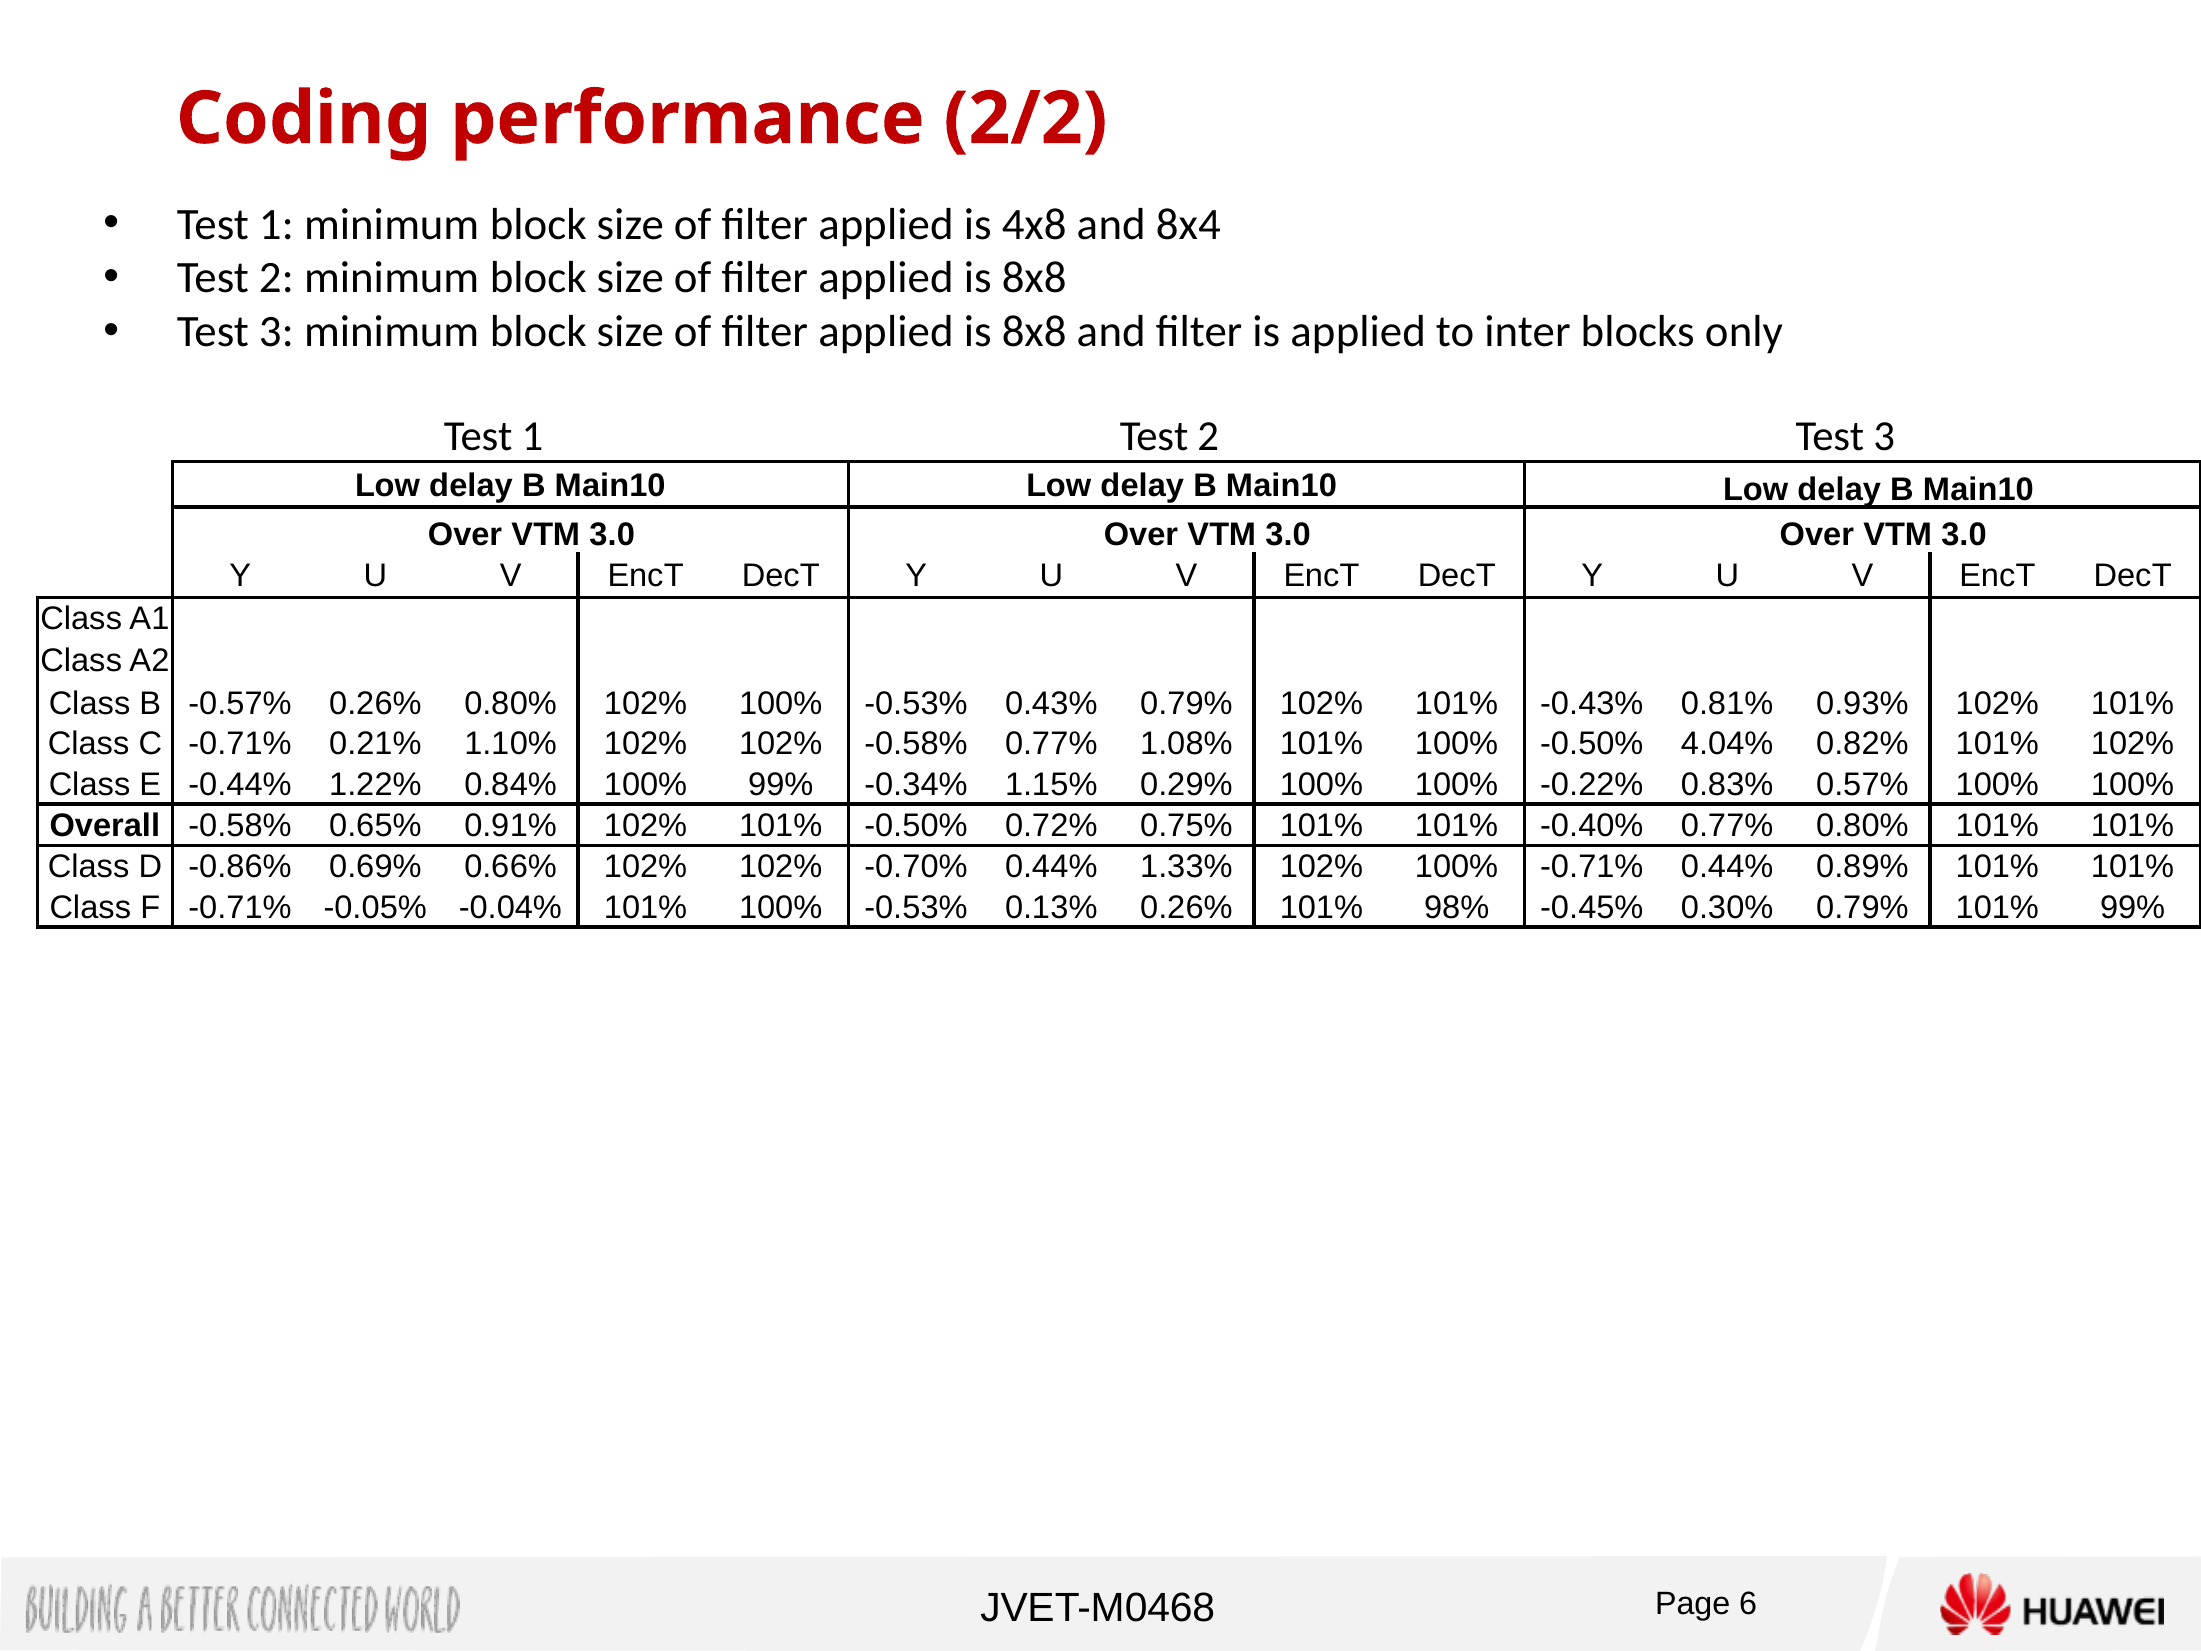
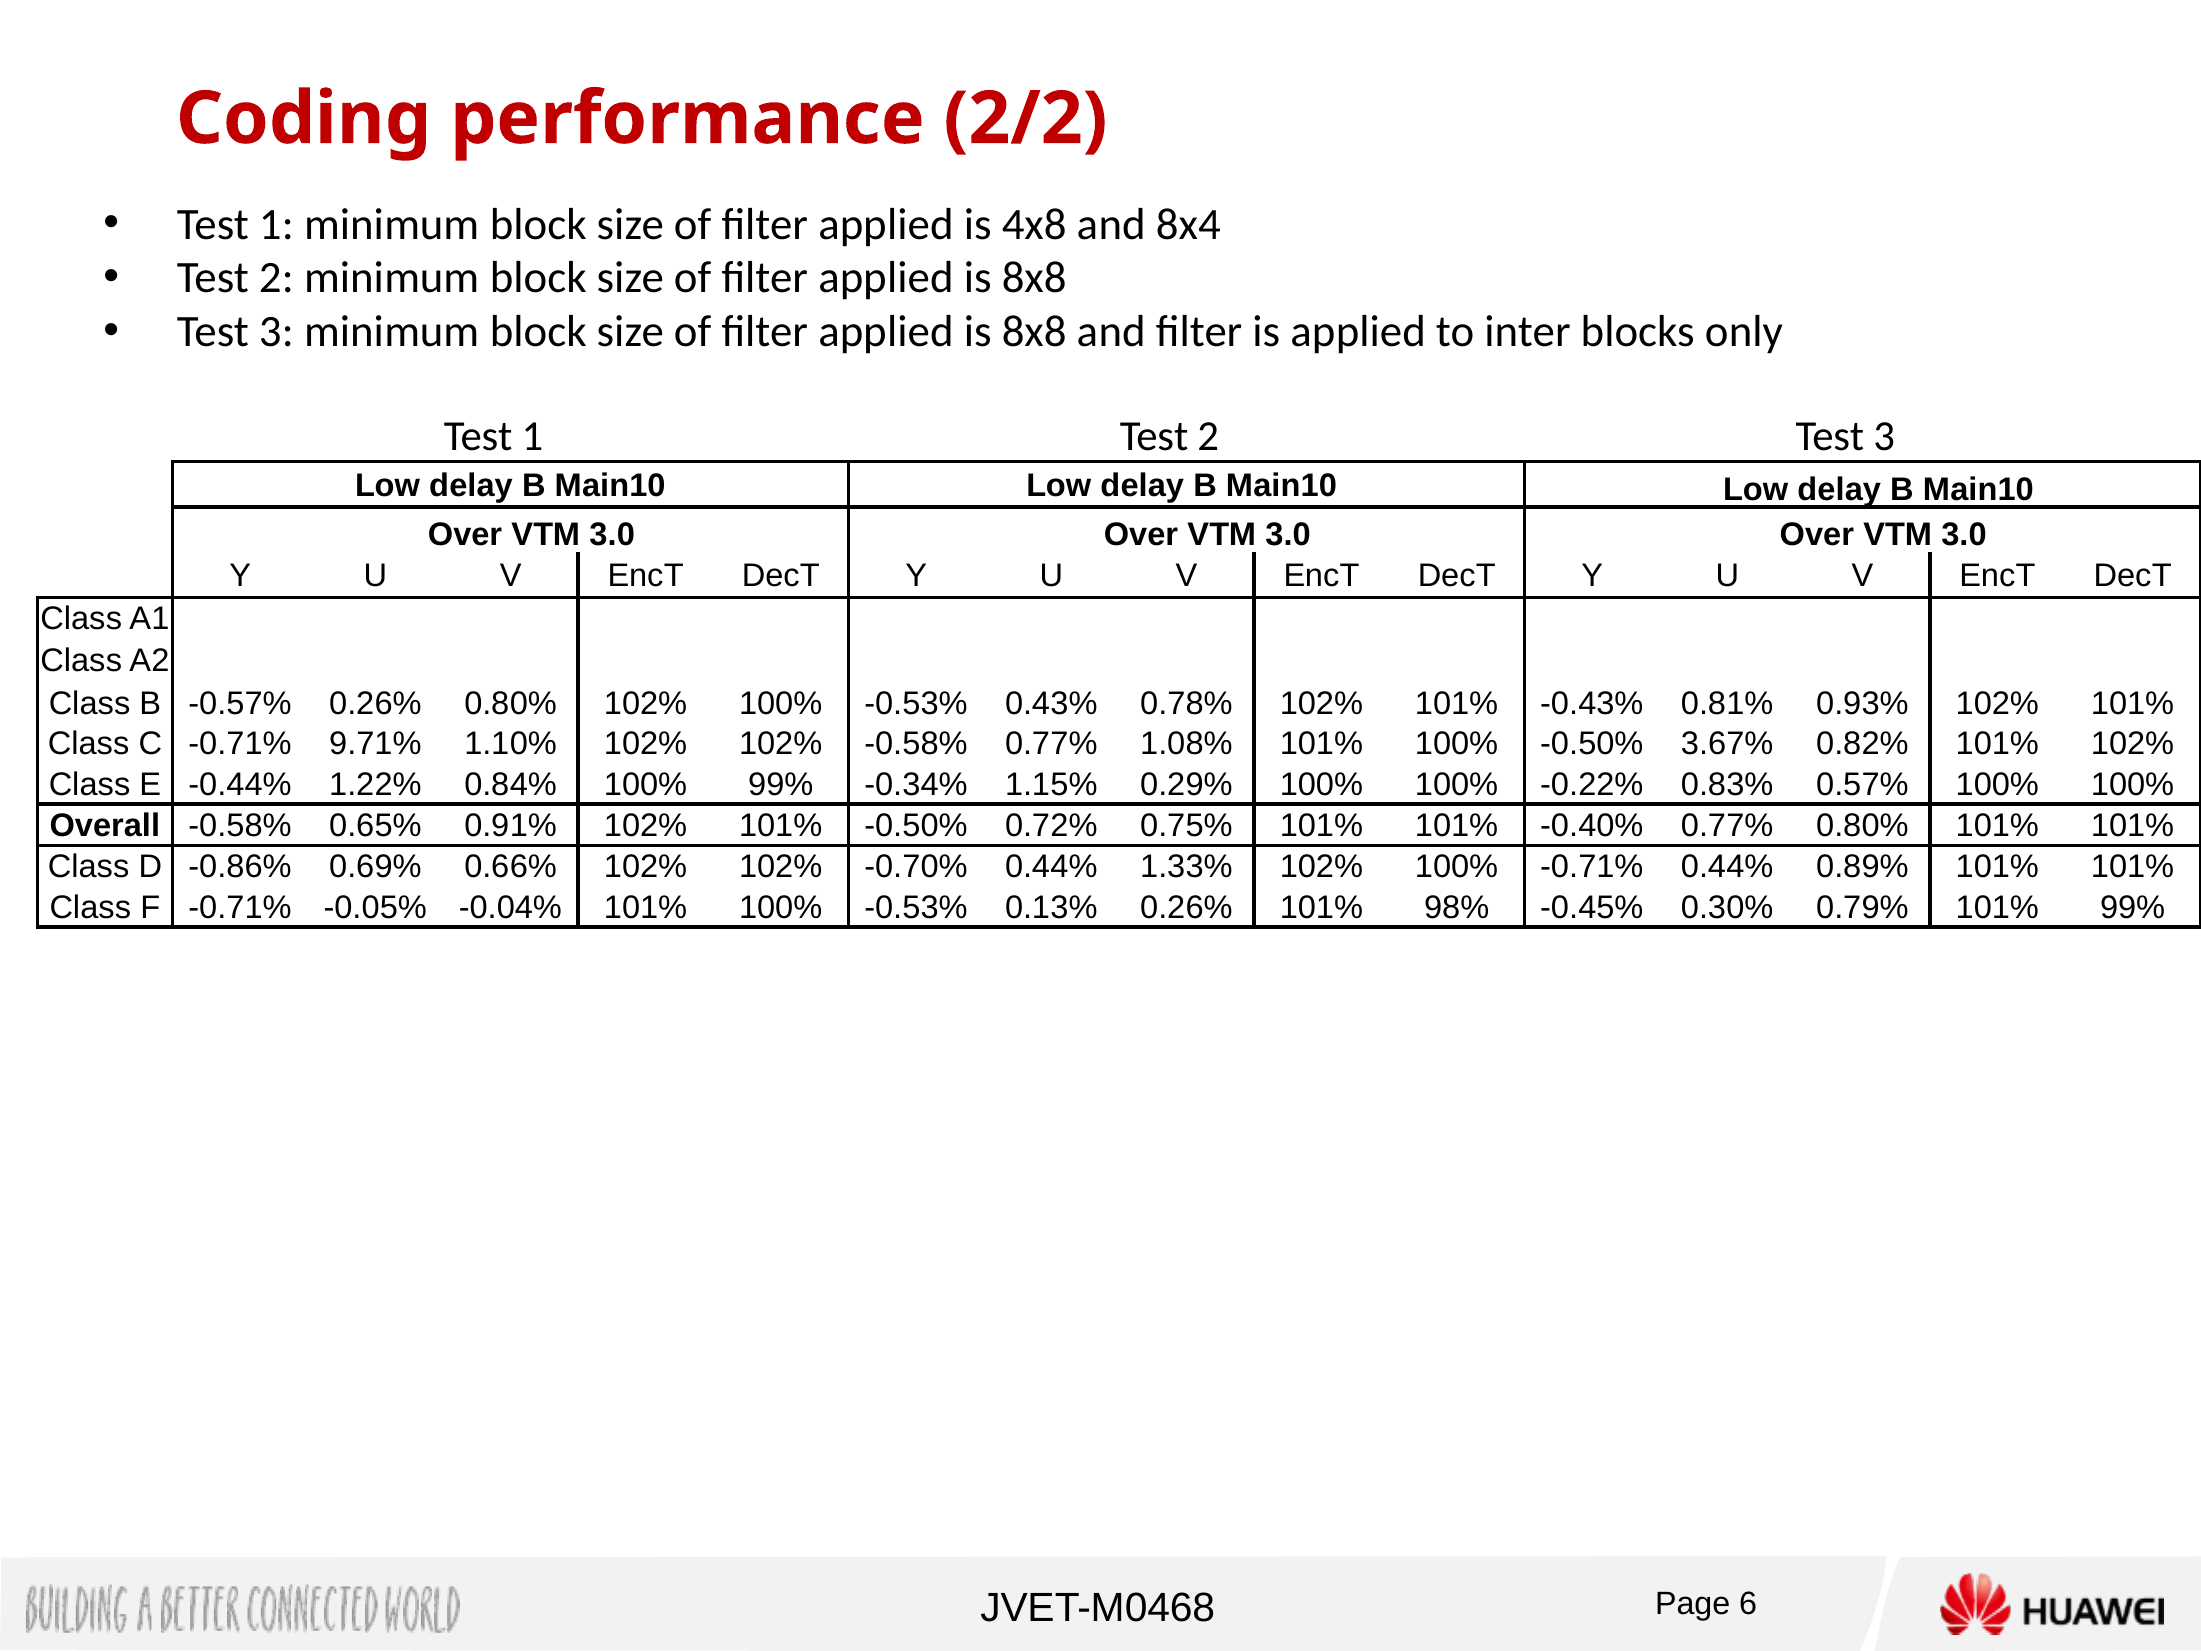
0.43% 0.79%: 0.79% -> 0.78%
0.21%: 0.21% -> 9.71%
4.04%: 4.04% -> 3.67%
